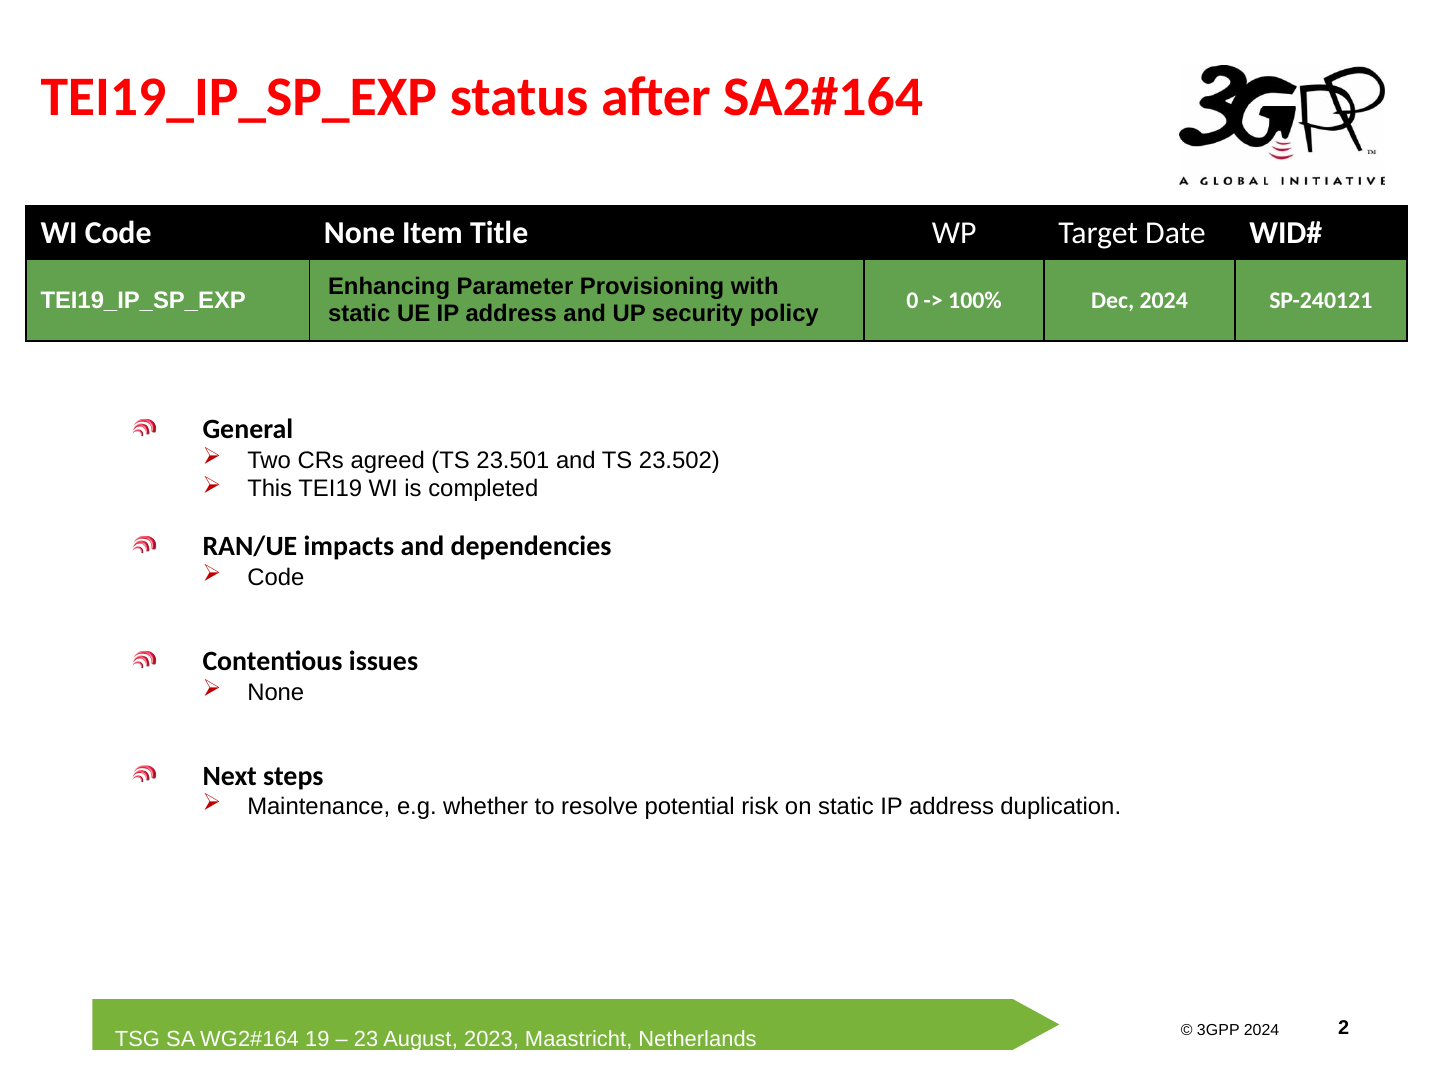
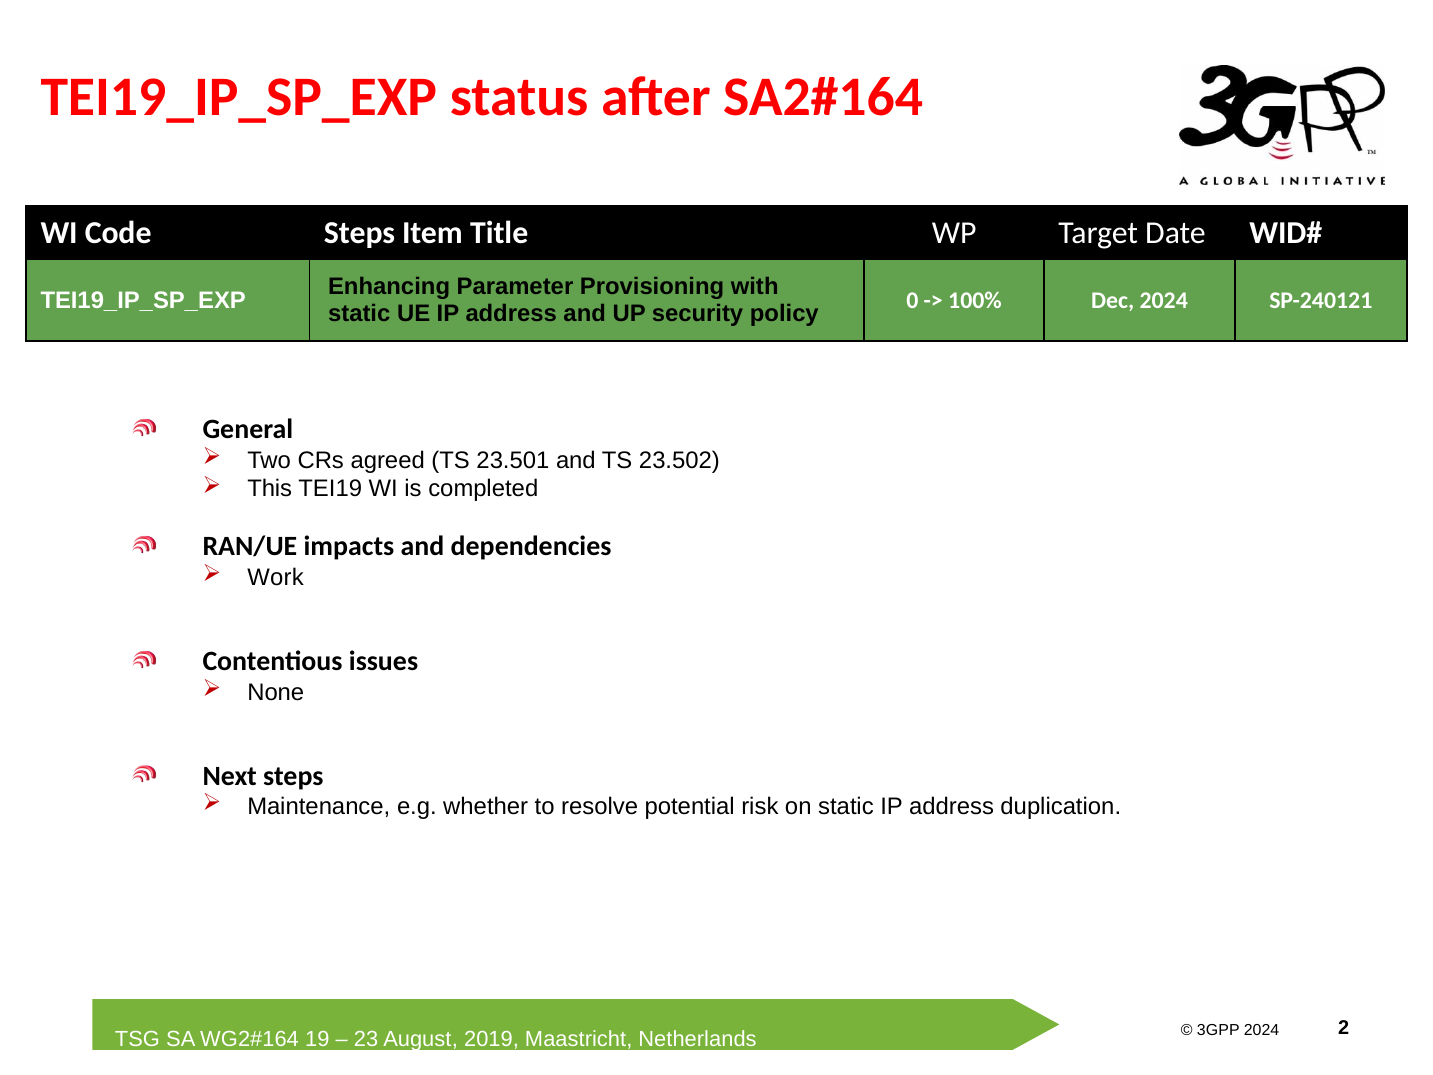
Code None: None -> Steps
Code at (276, 577): Code -> Work
2023: 2023 -> 2019
